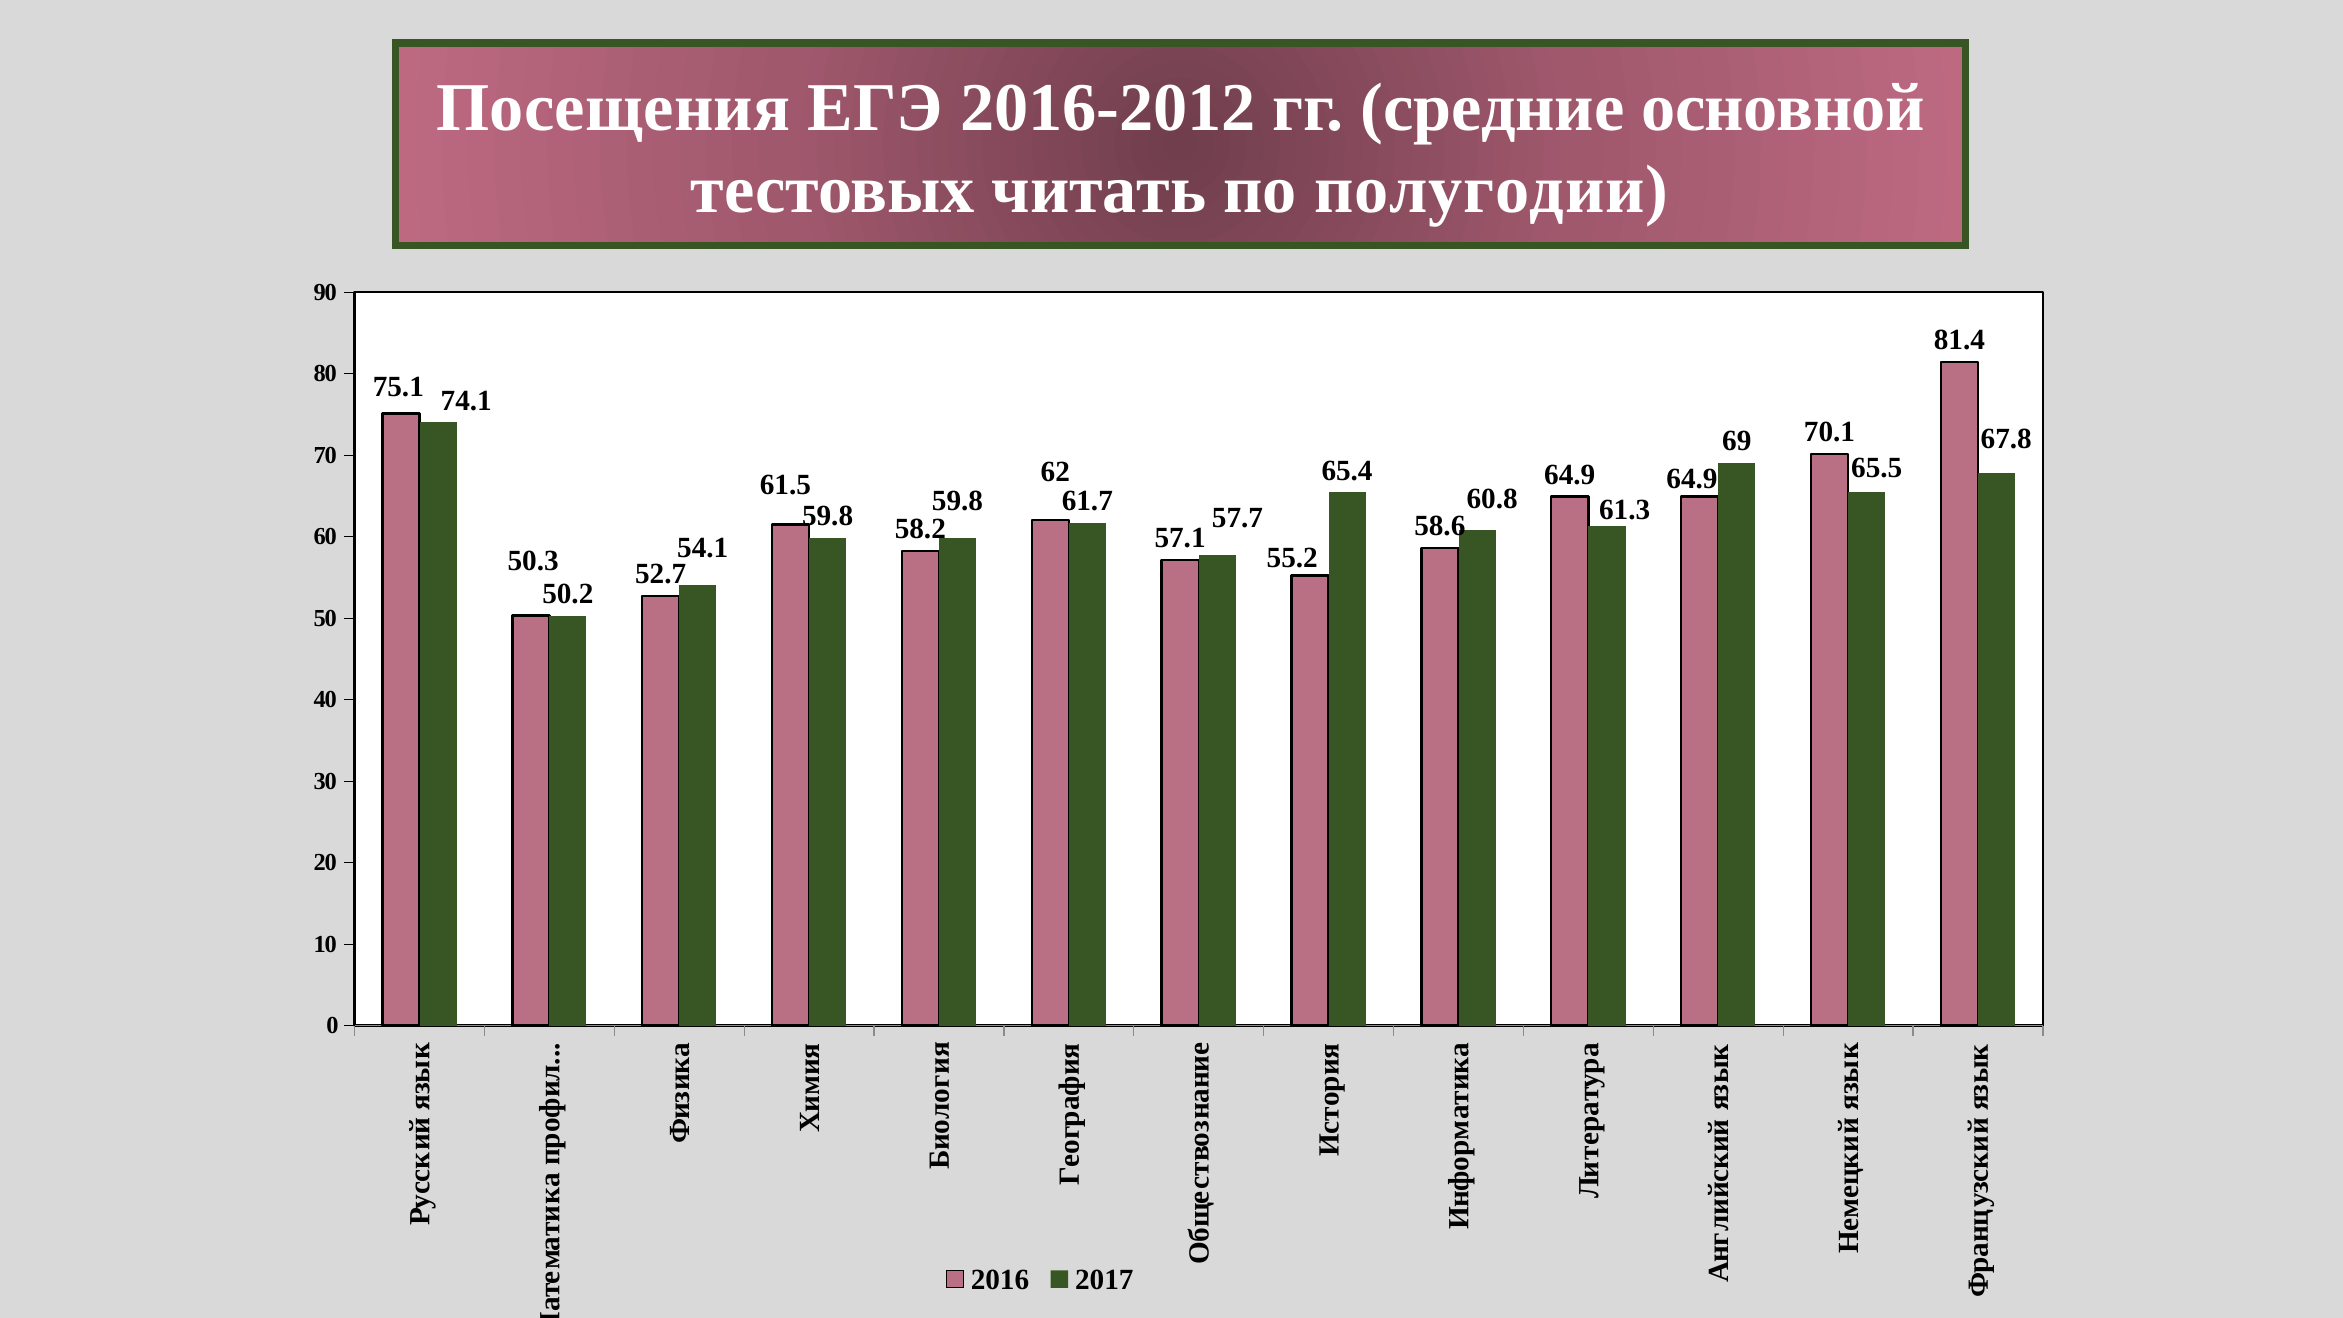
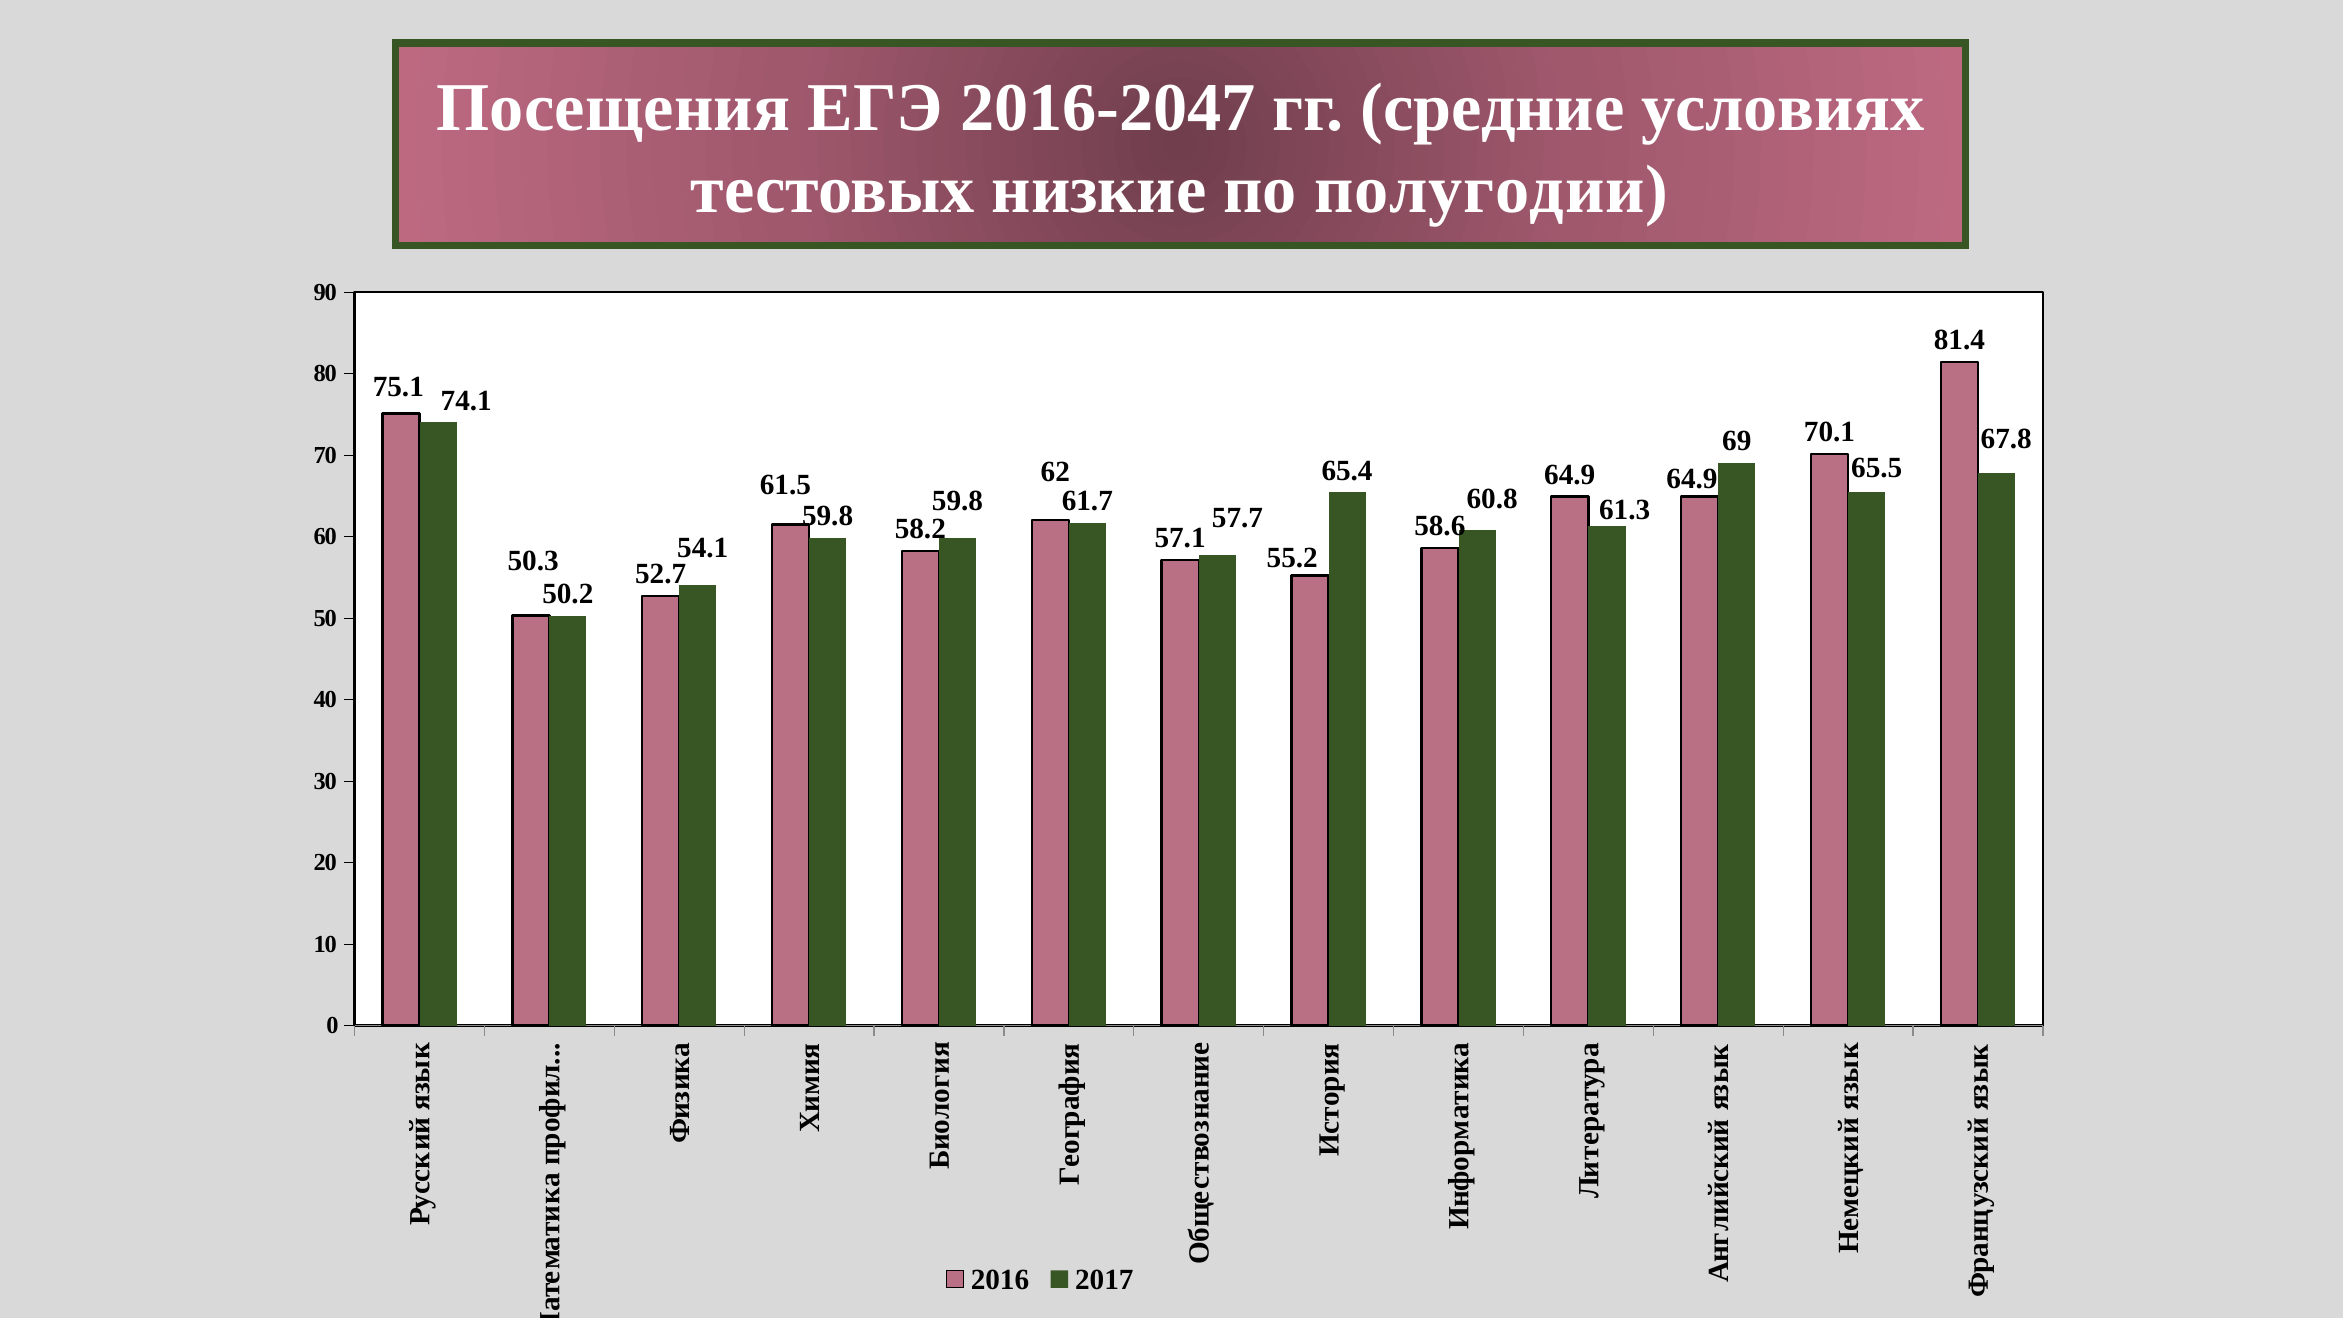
2016-2012: 2016-2012 -> 2016-2047
основной: основной -> условиях
читать: читать -> низкие
